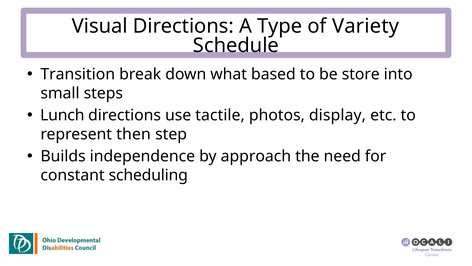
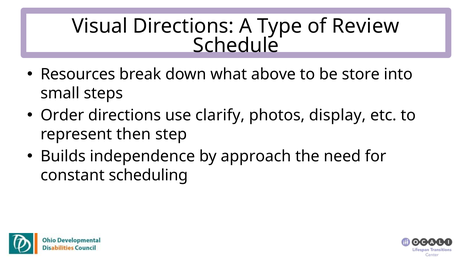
Variety: Variety -> Review
Transition: Transition -> Resources
based: based -> above
Lunch: Lunch -> Order
tactile: tactile -> clarify
